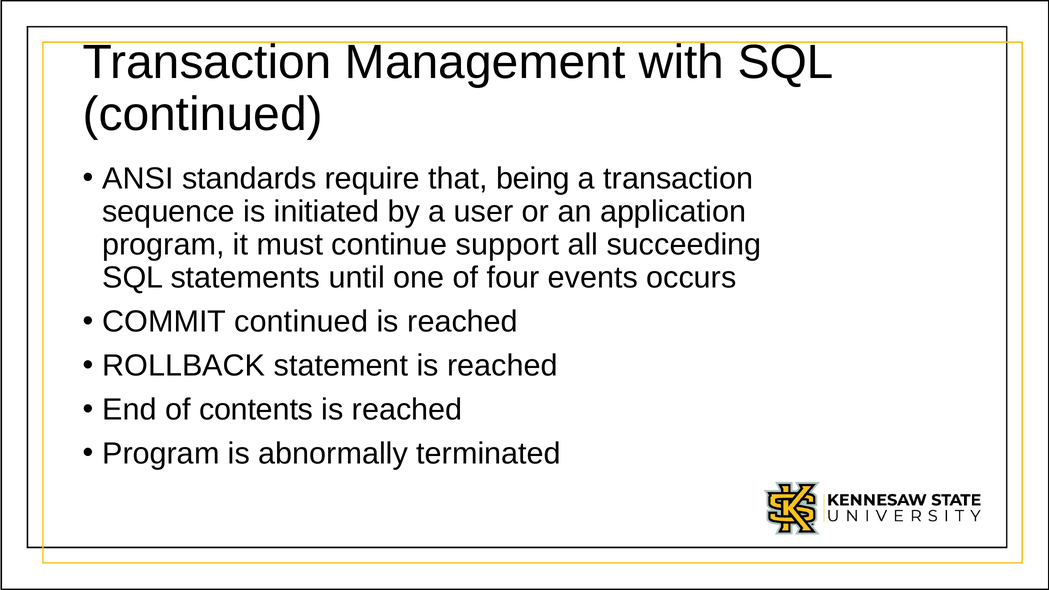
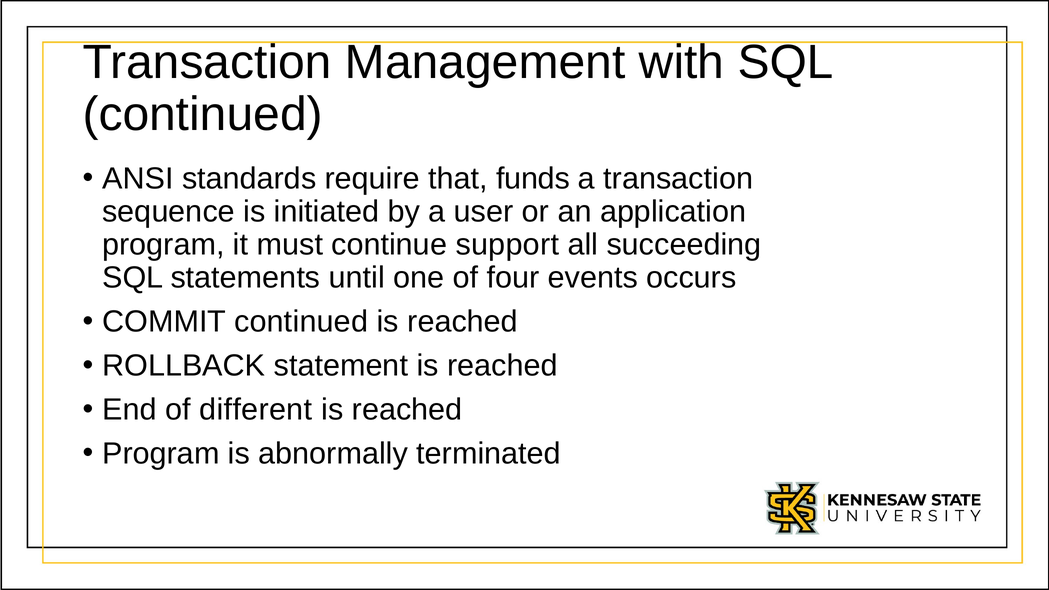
being: being -> funds
contents: contents -> different
